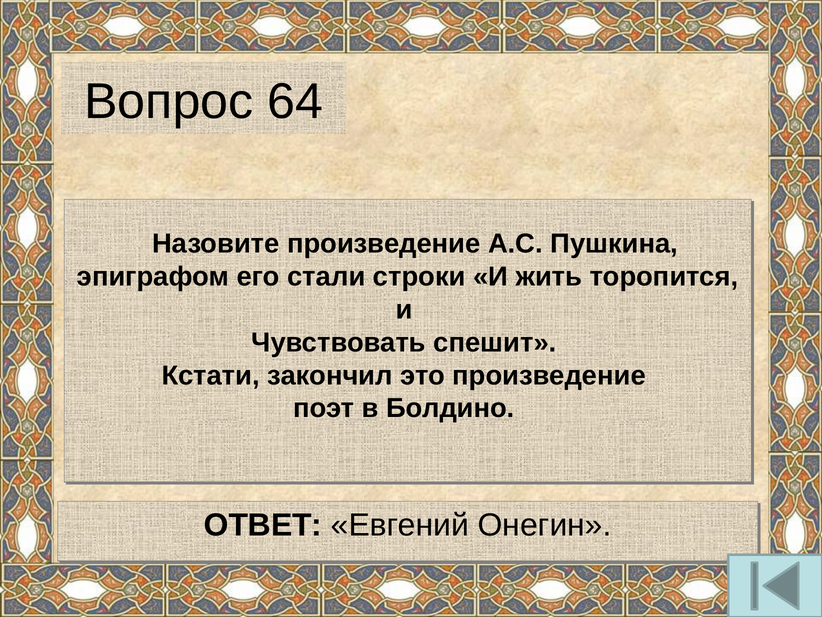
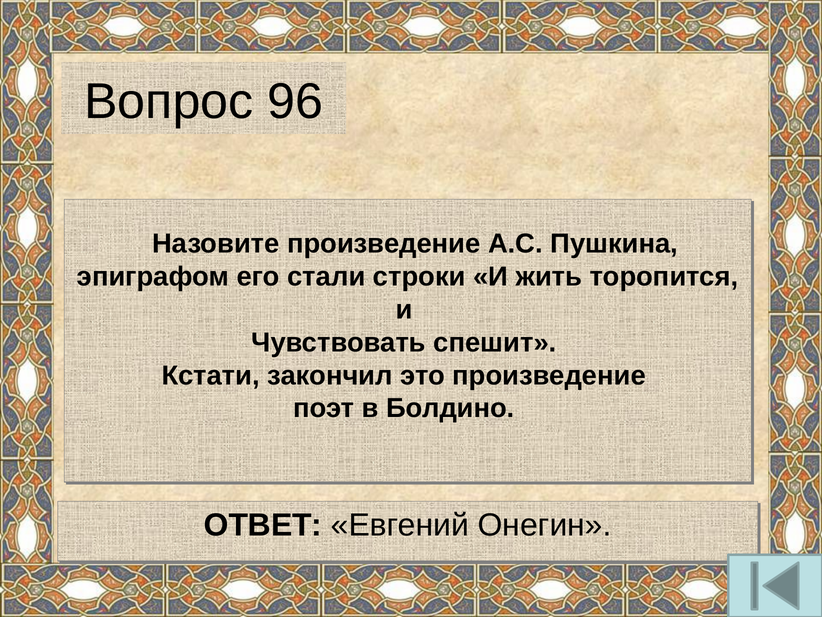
64: 64 -> 96
